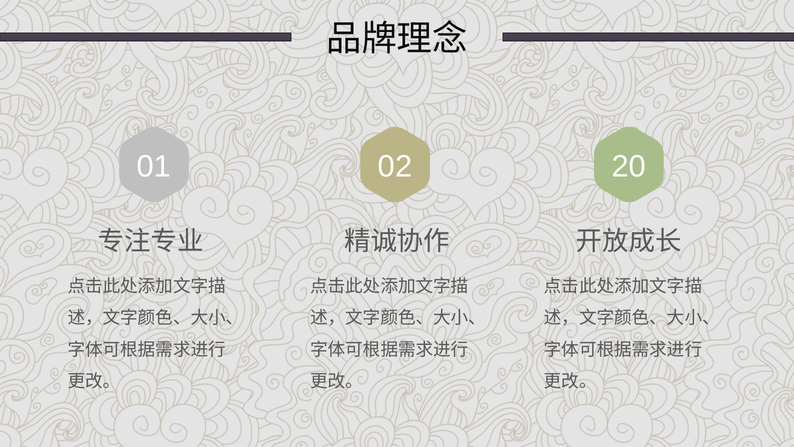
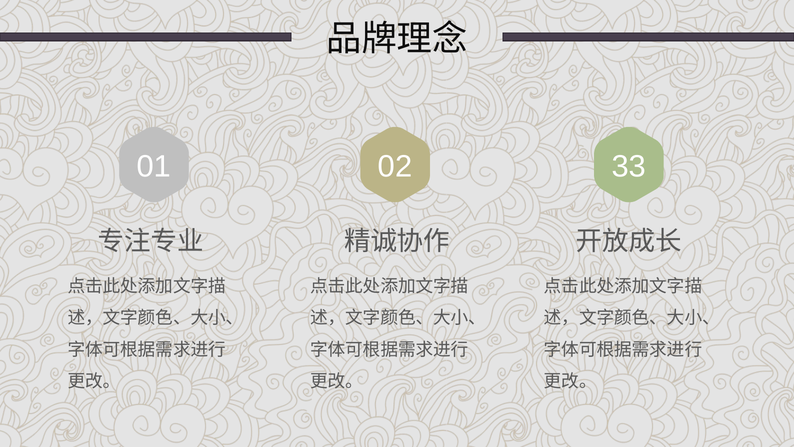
20: 20 -> 33
